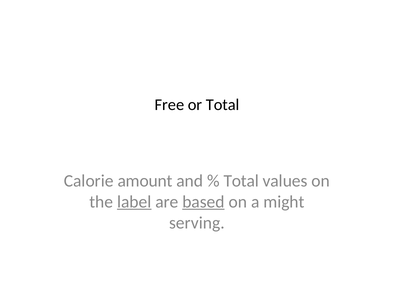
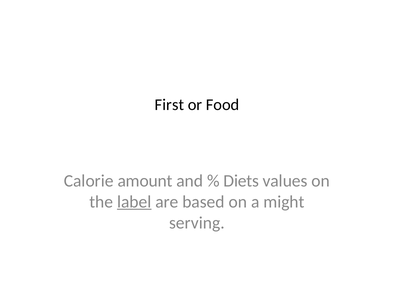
Free: Free -> First
or Total: Total -> Food
Total at (241, 181): Total -> Diets
based underline: present -> none
